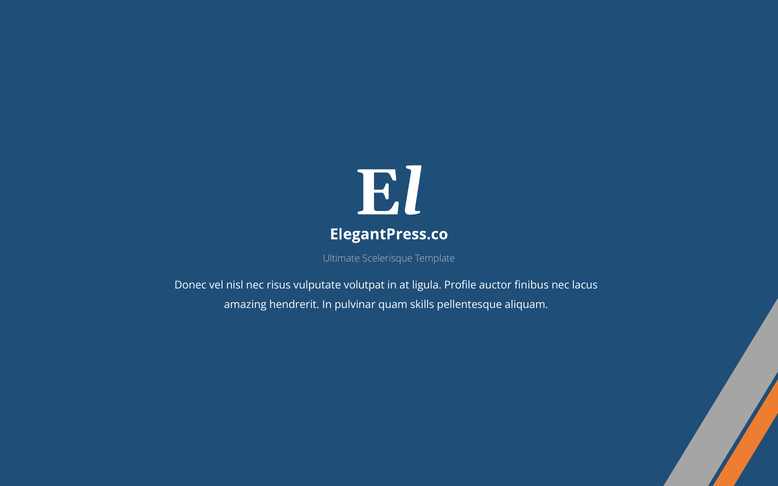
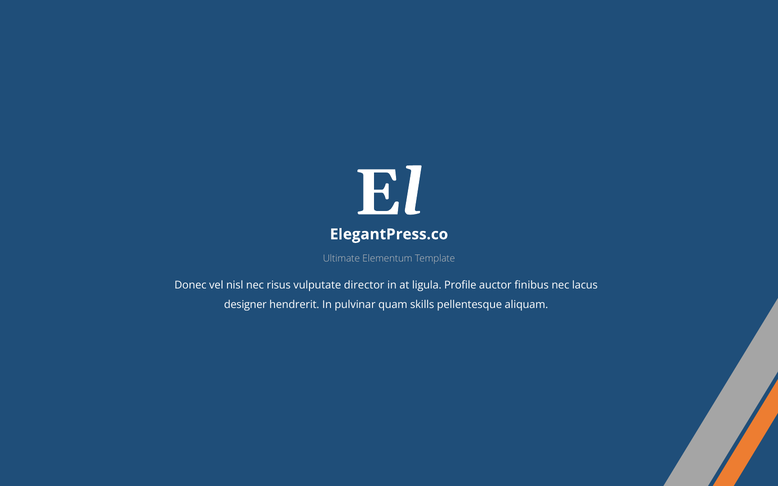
Scelerisque: Scelerisque -> Elementum
volutpat: volutpat -> director
amazing: amazing -> designer
